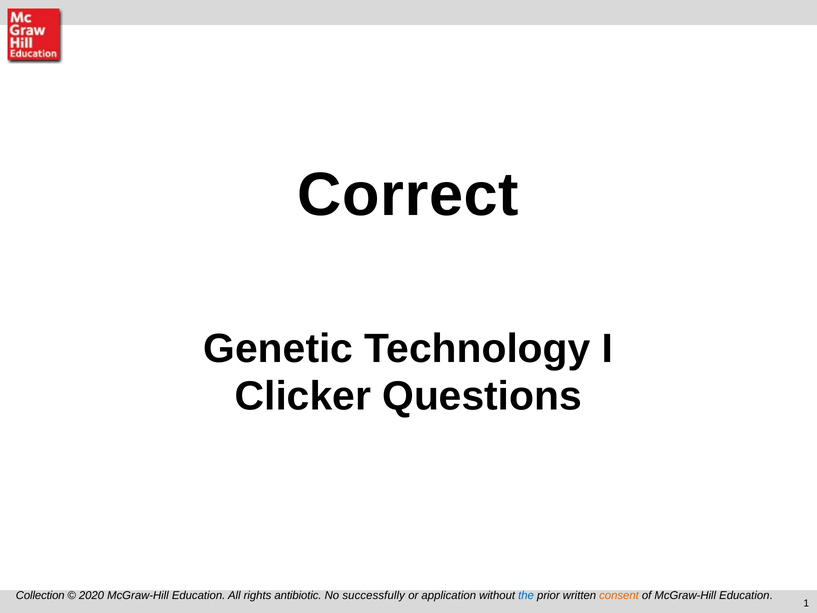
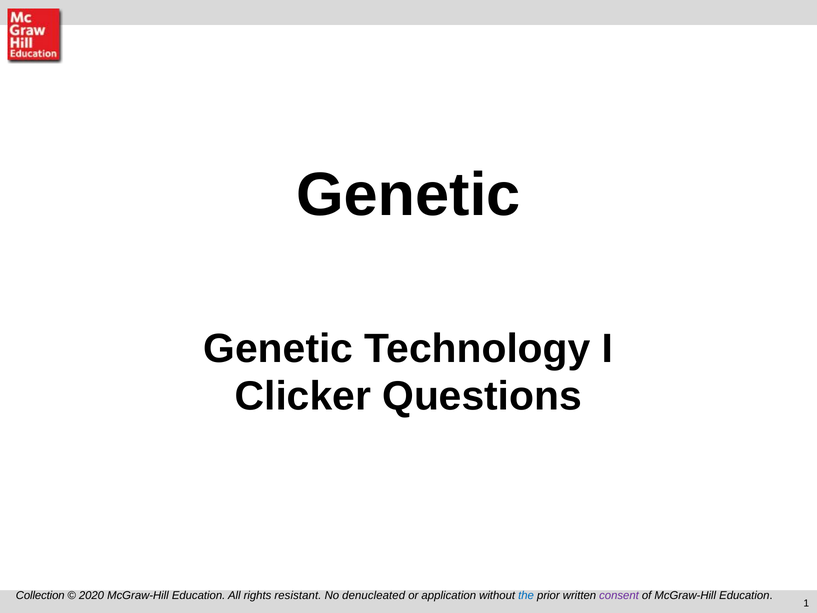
Correct at (408, 195): Correct -> Genetic
antibiotic: antibiotic -> resistant
successfully: successfully -> denucleated
consent colour: orange -> purple
